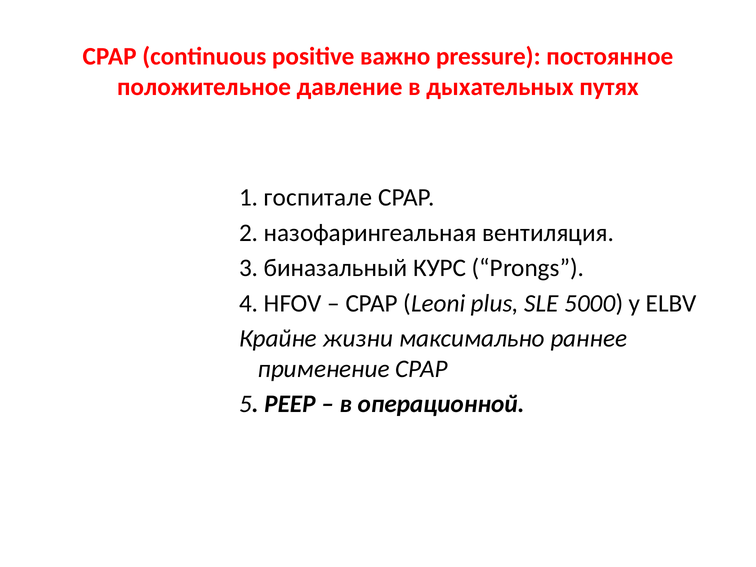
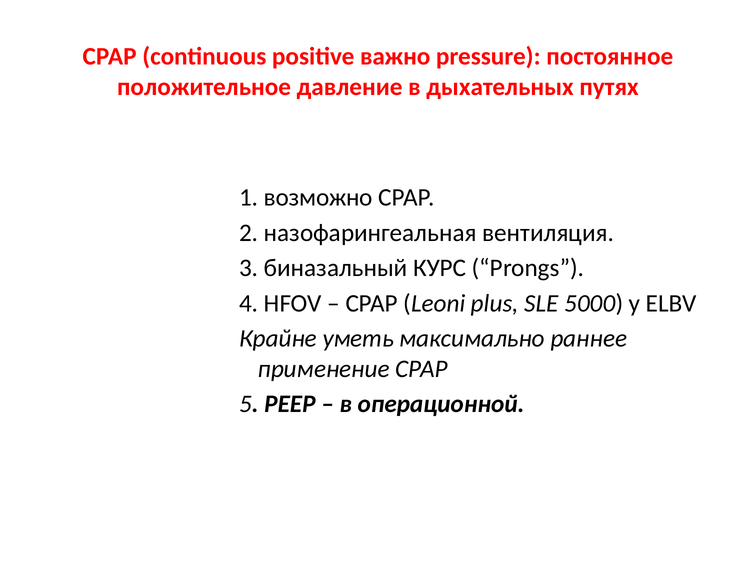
госпитале: госпитале -> возможно
жизни: жизни -> уметь
